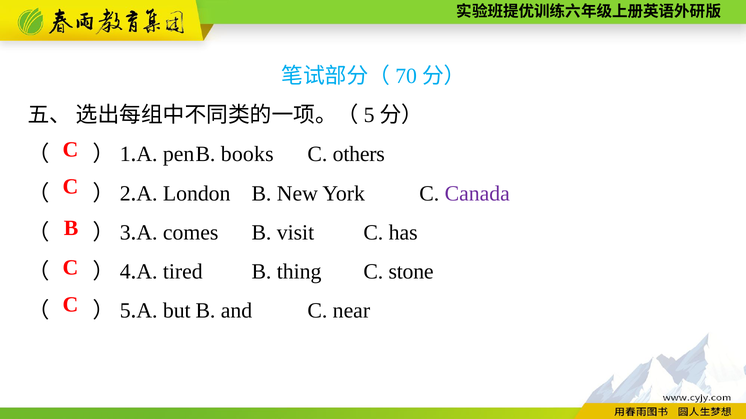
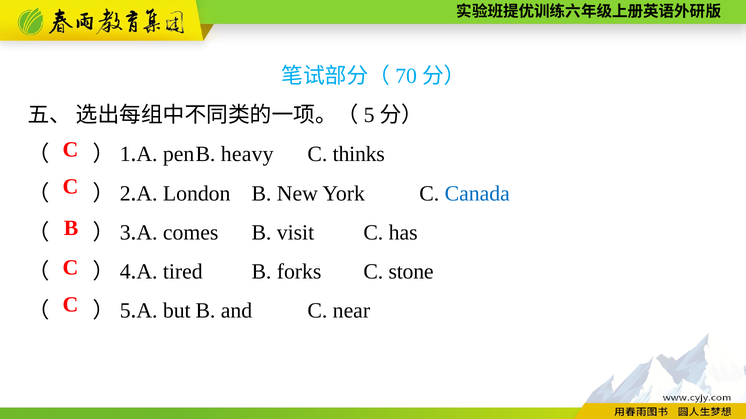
books: books -> heavy
others: others -> thinks
Canada colour: purple -> blue
thing: thing -> forks
